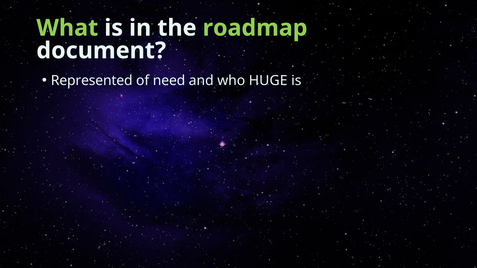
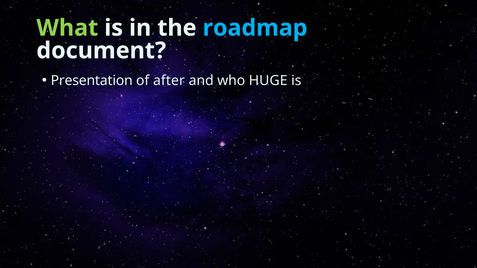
roadmap colour: light green -> light blue
Represented: Represented -> Presentation
need: need -> after
